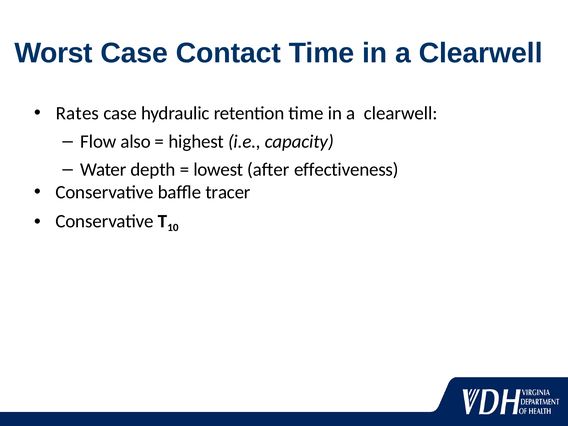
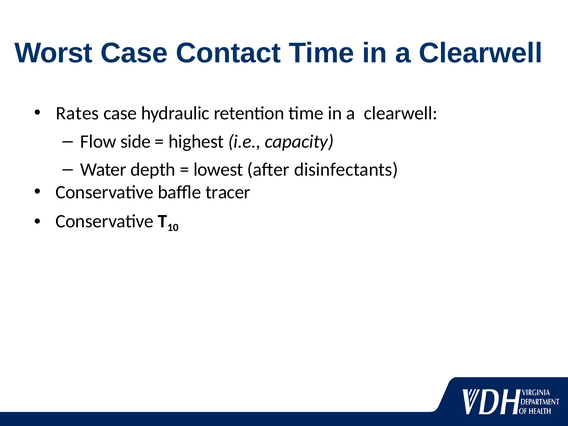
also: also -> side
effectiveness: effectiveness -> disinfectants
